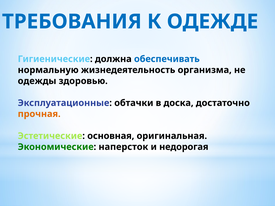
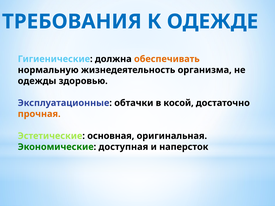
обеспечивать colour: blue -> orange
доска: доска -> косой
наперсток: наперсток -> доступная
недорогая: недорогая -> наперсток
